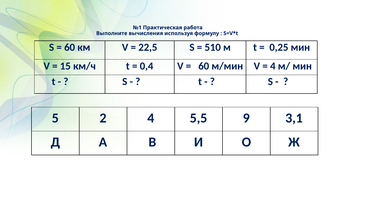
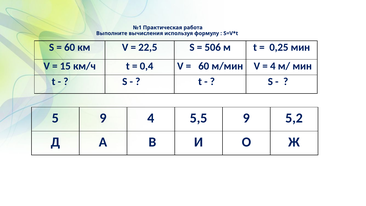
510: 510 -> 506
5 2: 2 -> 9
3,1: 3,1 -> 5,2
